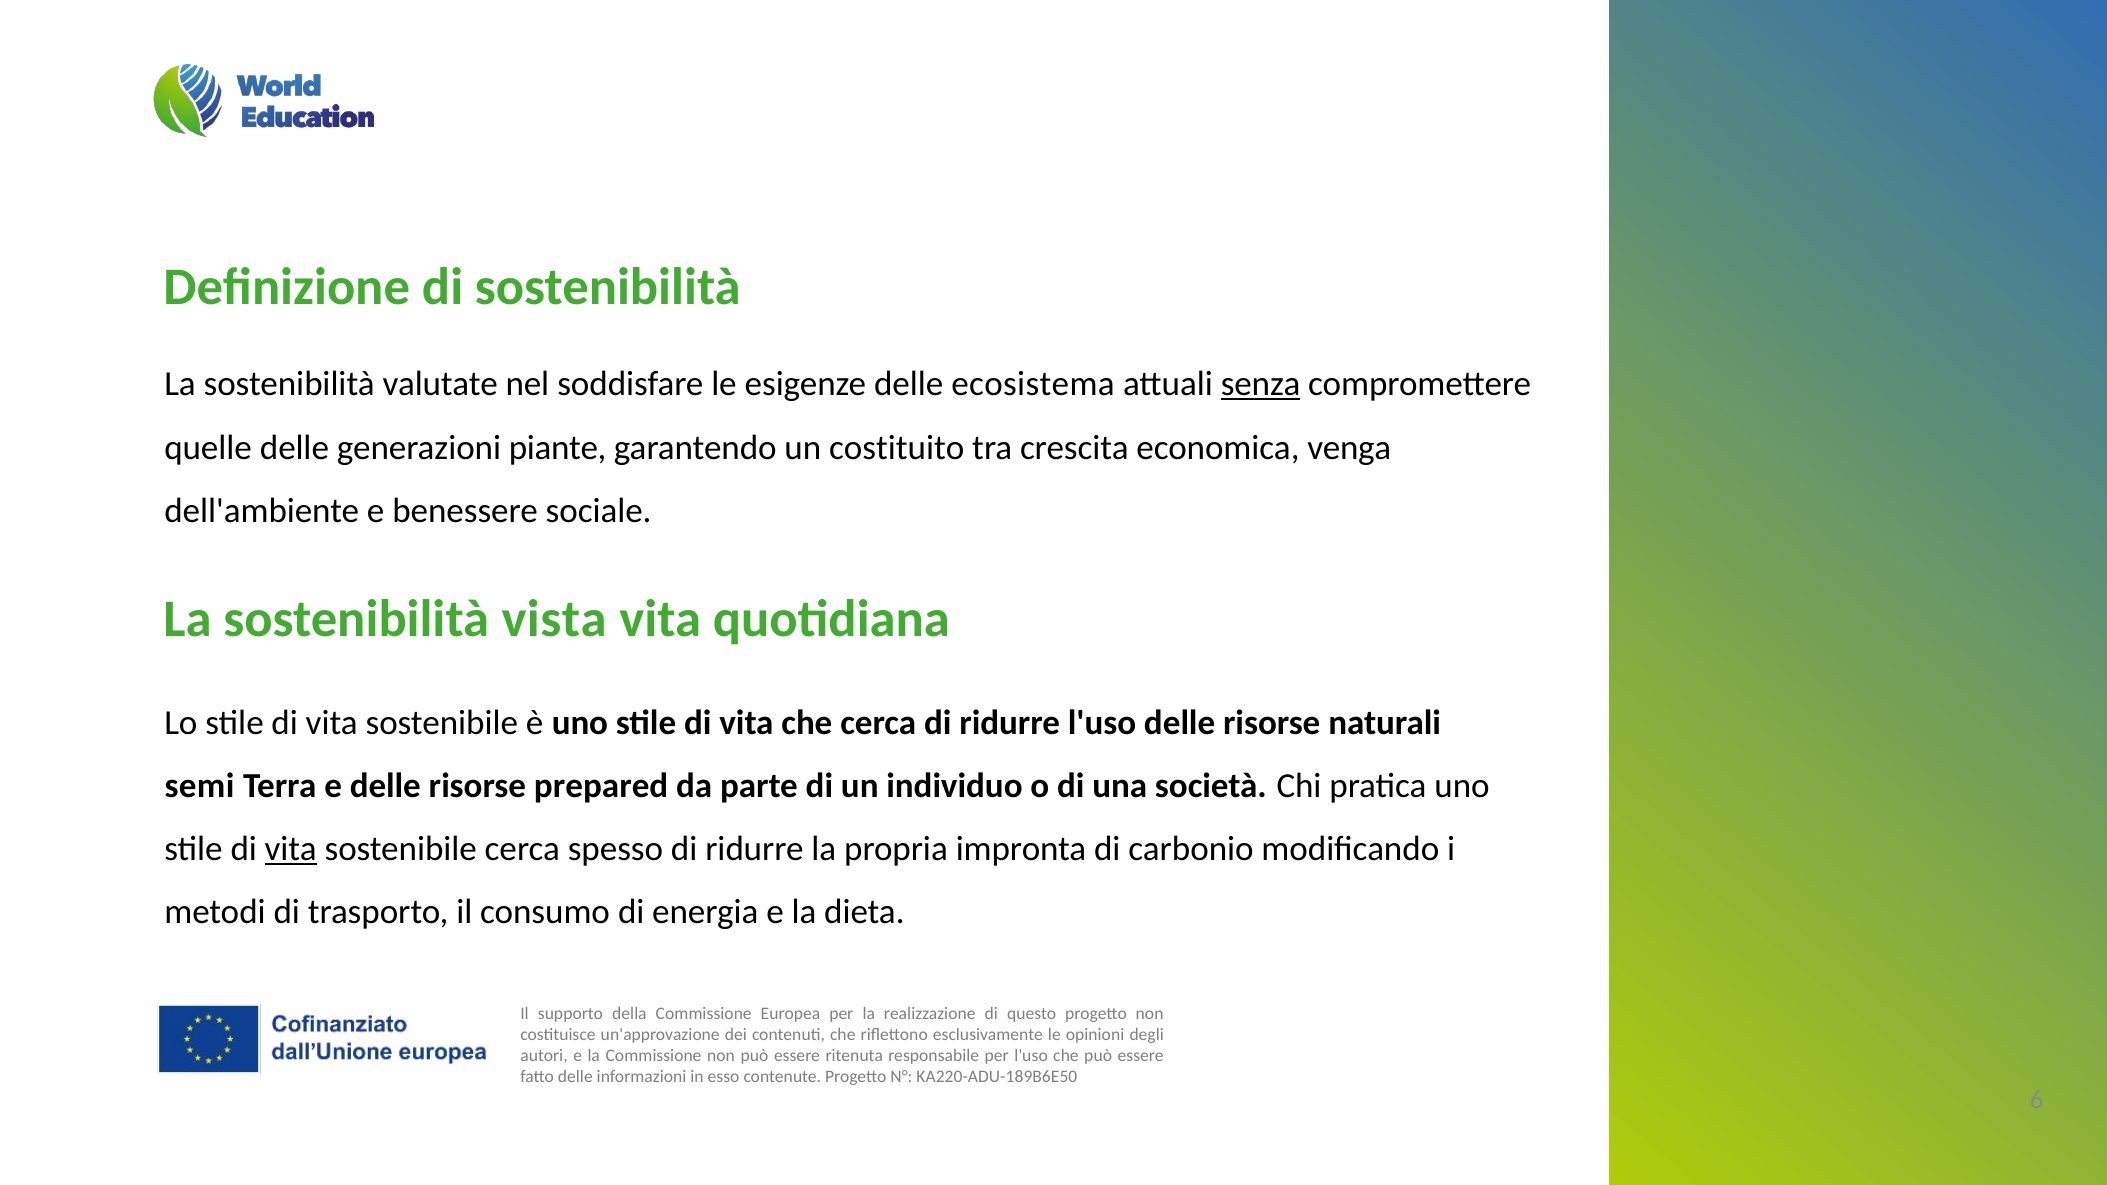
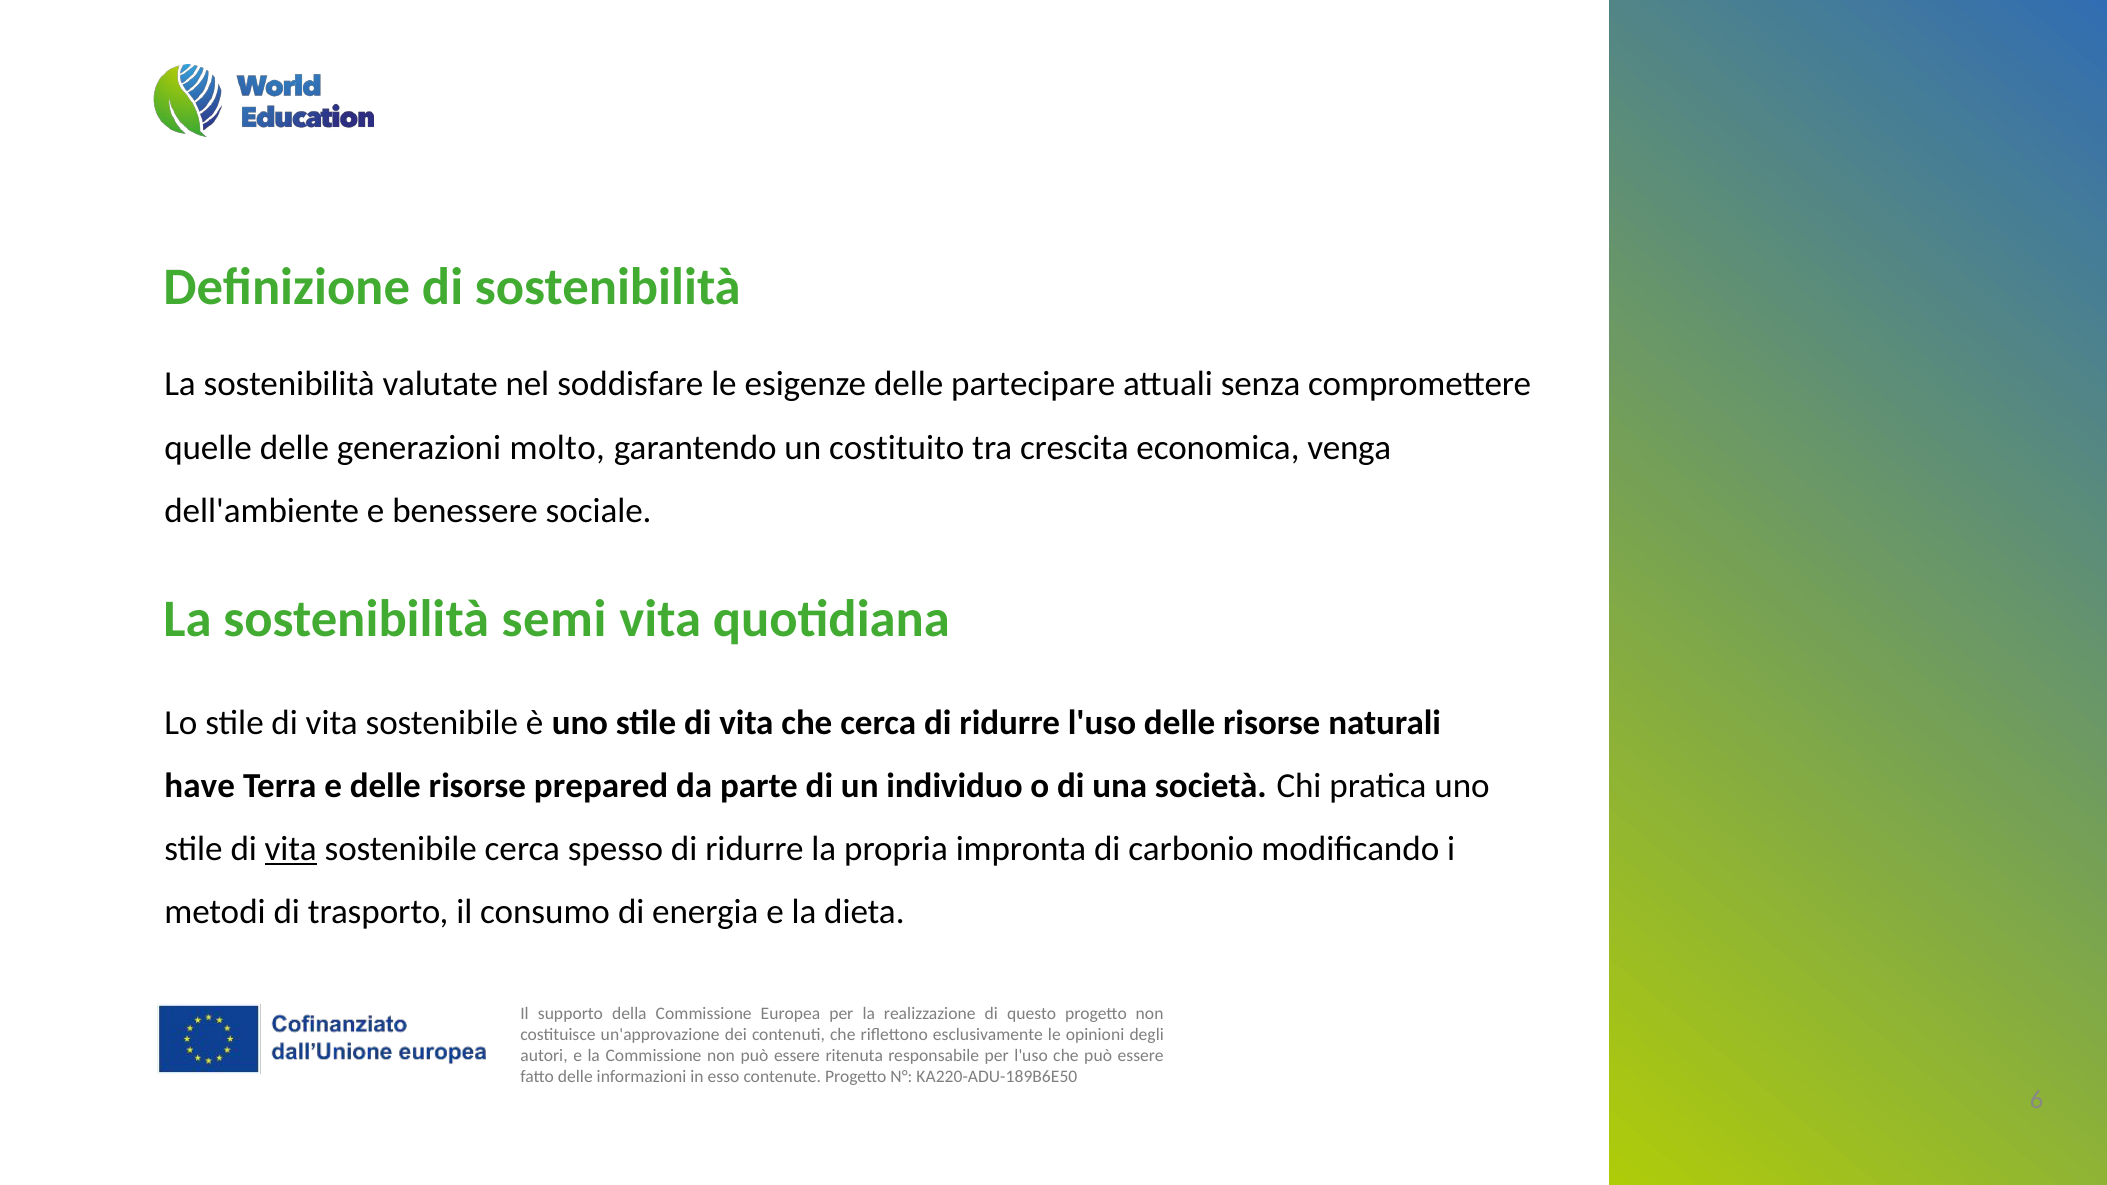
ecosistema: ecosistema -> partecipare
senza underline: present -> none
piante: piante -> molto
vista: vista -> semi
semi: semi -> have
